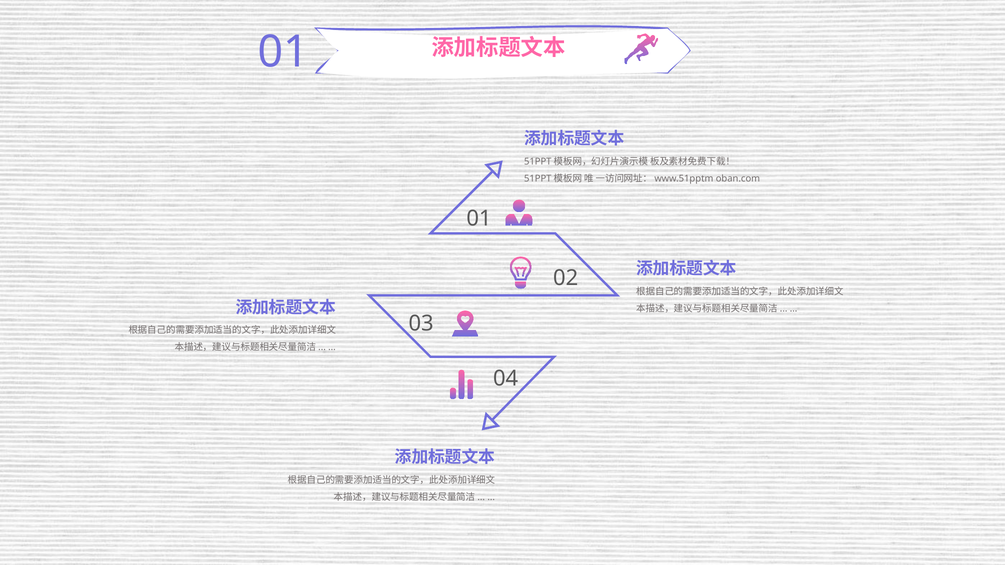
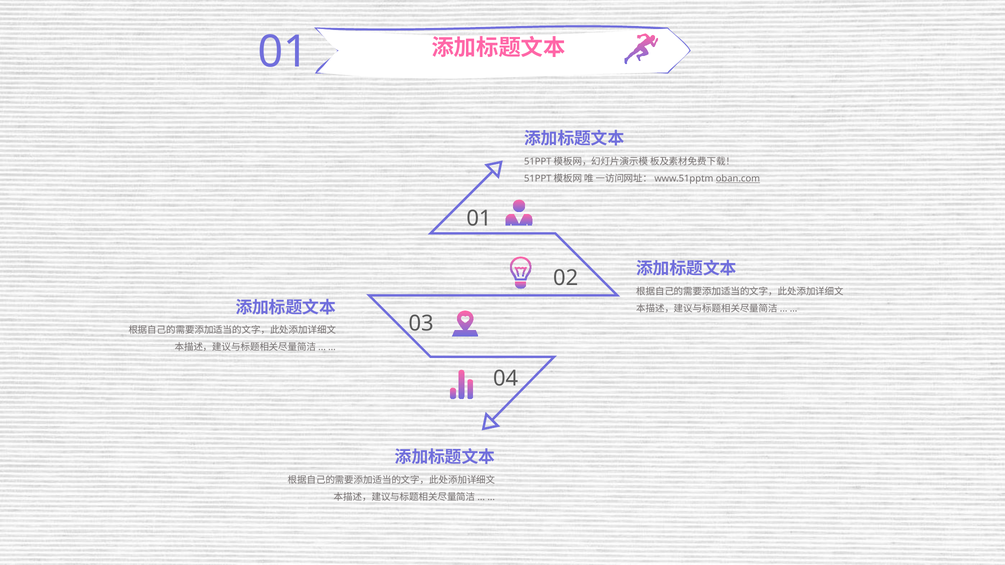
oban.com underline: none -> present
